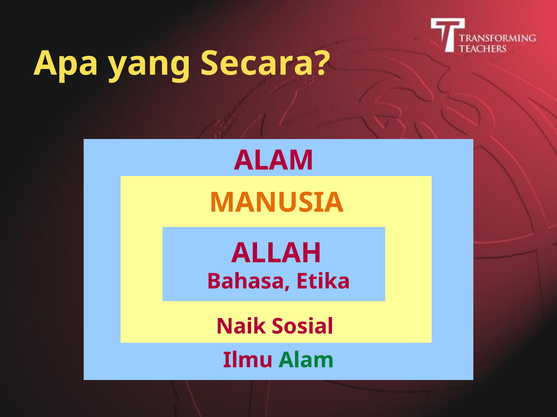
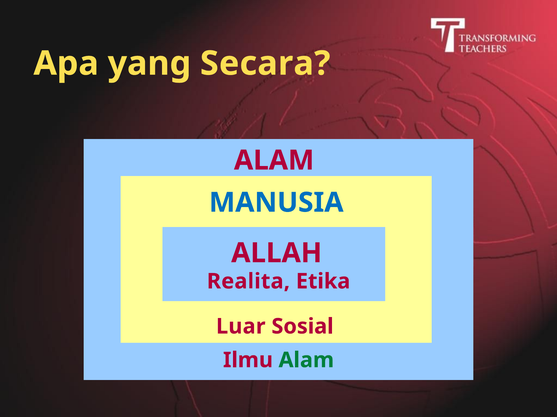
MANUSIA colour: orange -> blue
Bahasa: Bahasa -> Realita
Naik: Naik -> Luar
